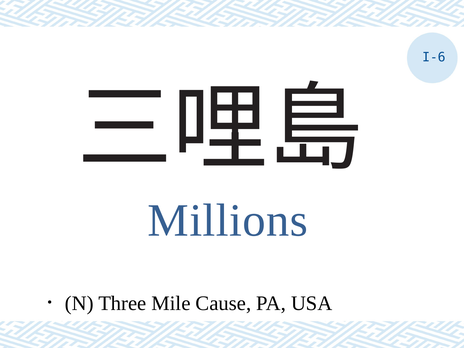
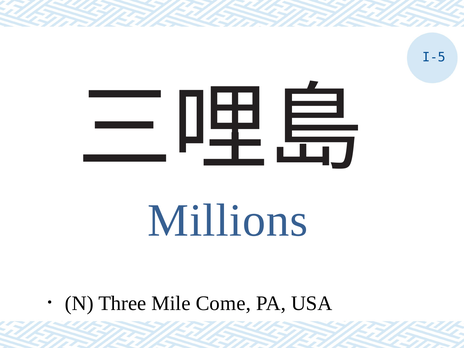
I-6: I-6 -> I-5
Cause: Cause -> Come
